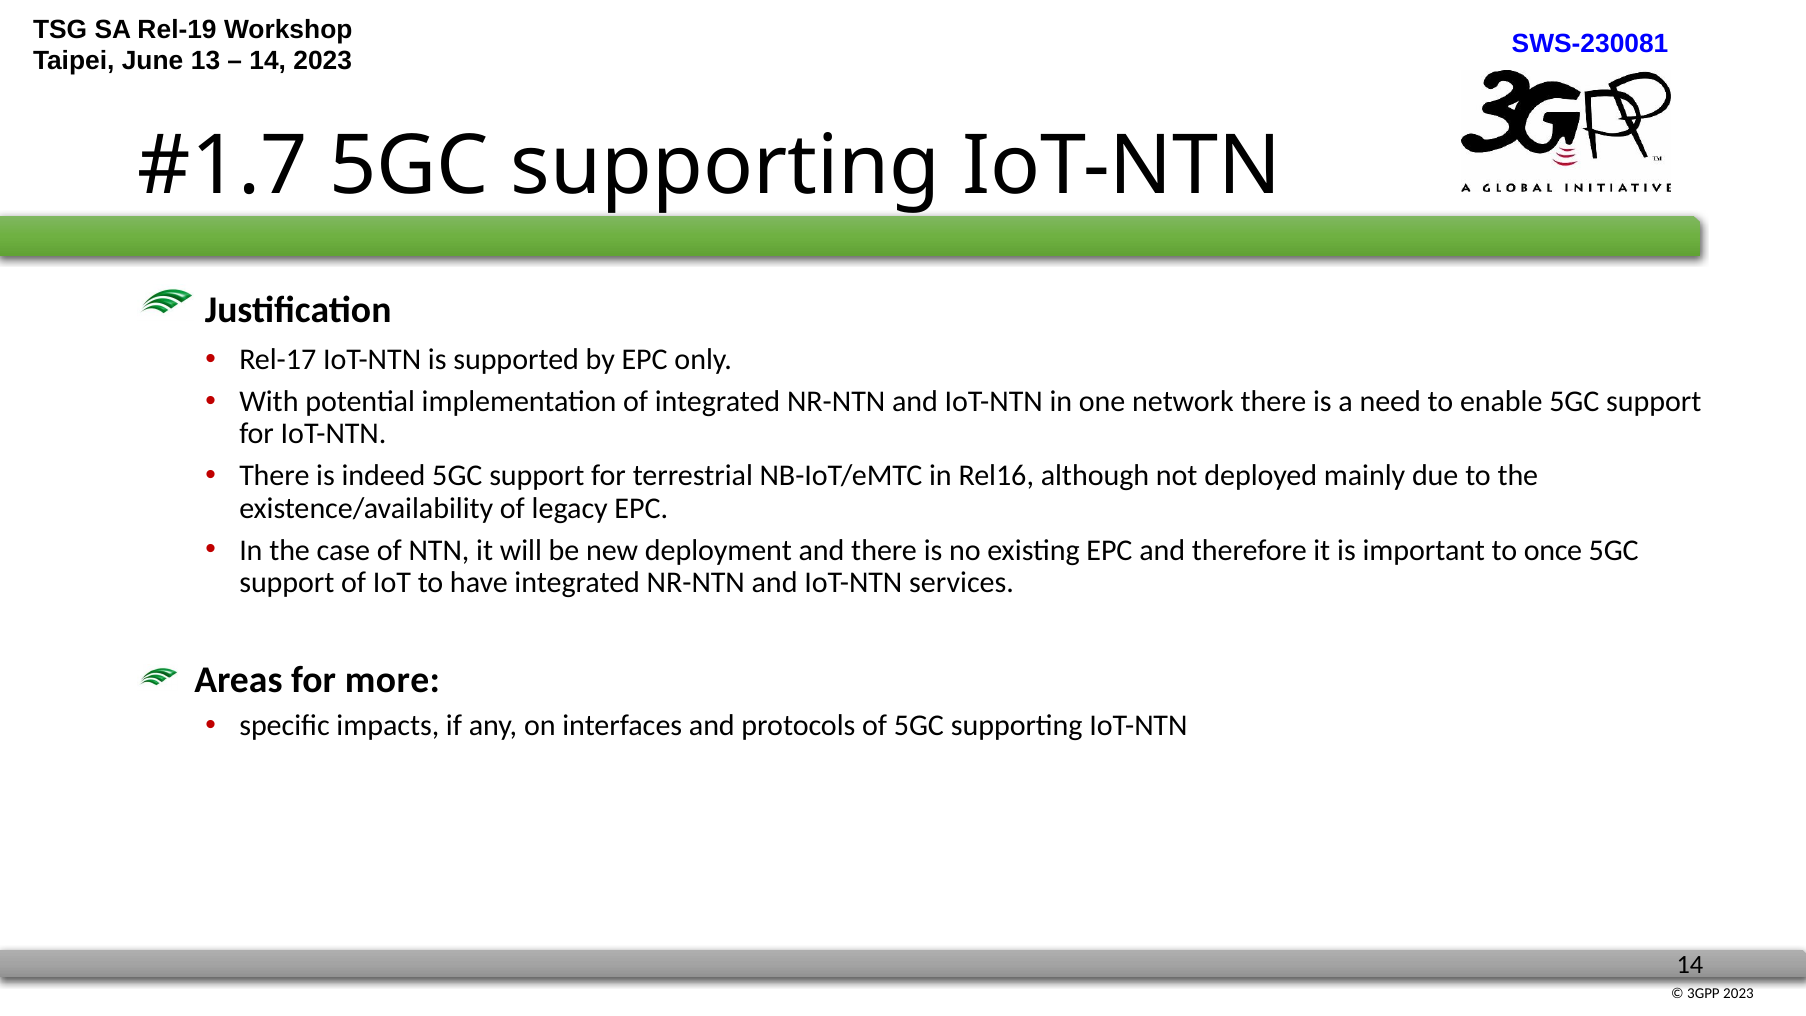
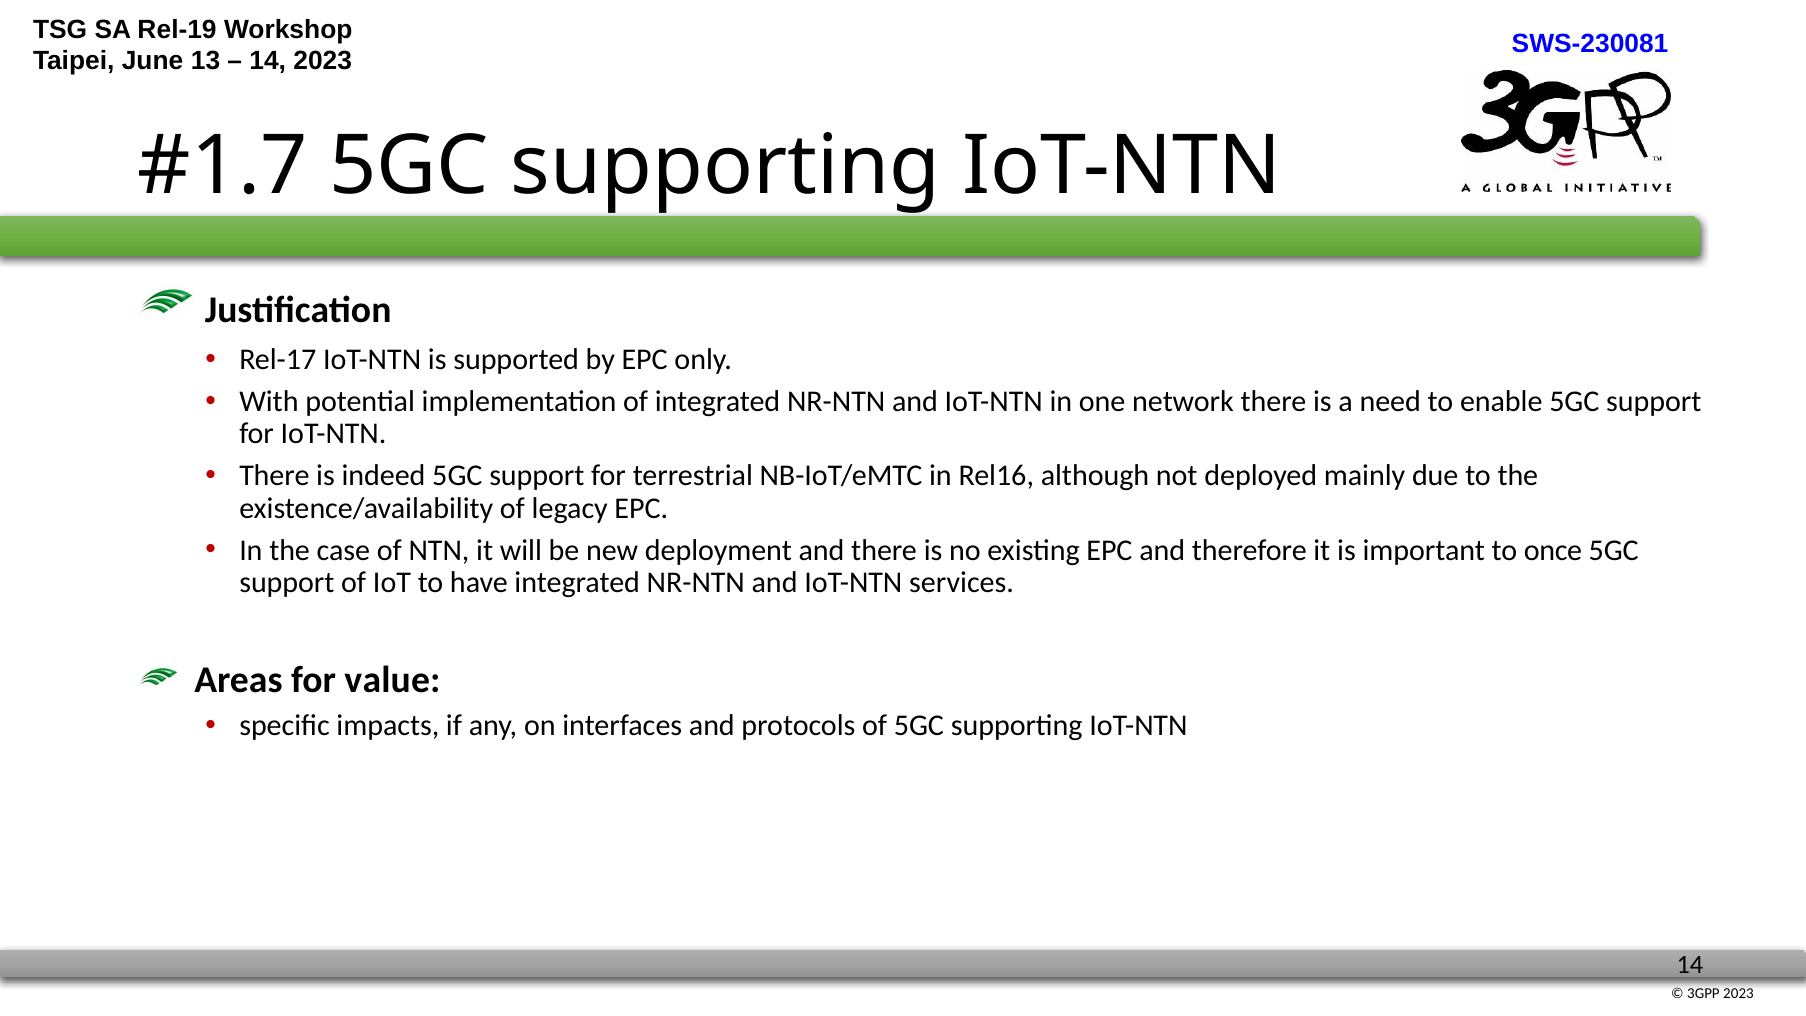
more: more -> value
